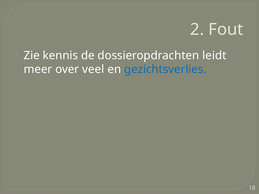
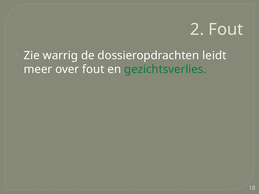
kennis: kennis -> warrig
over veel: veel -> fout
gezichtsverlies colour: blue -> green
